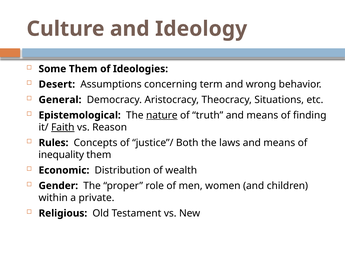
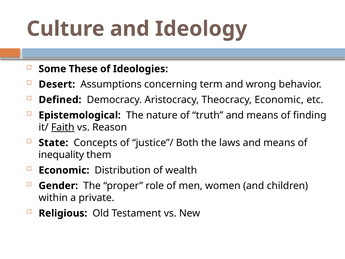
Some Them: Them -> These
General: General -> Defined
Theocracy Situations: Situations -> Economic
nature underline: present -> none
Rules: Rules -> State
